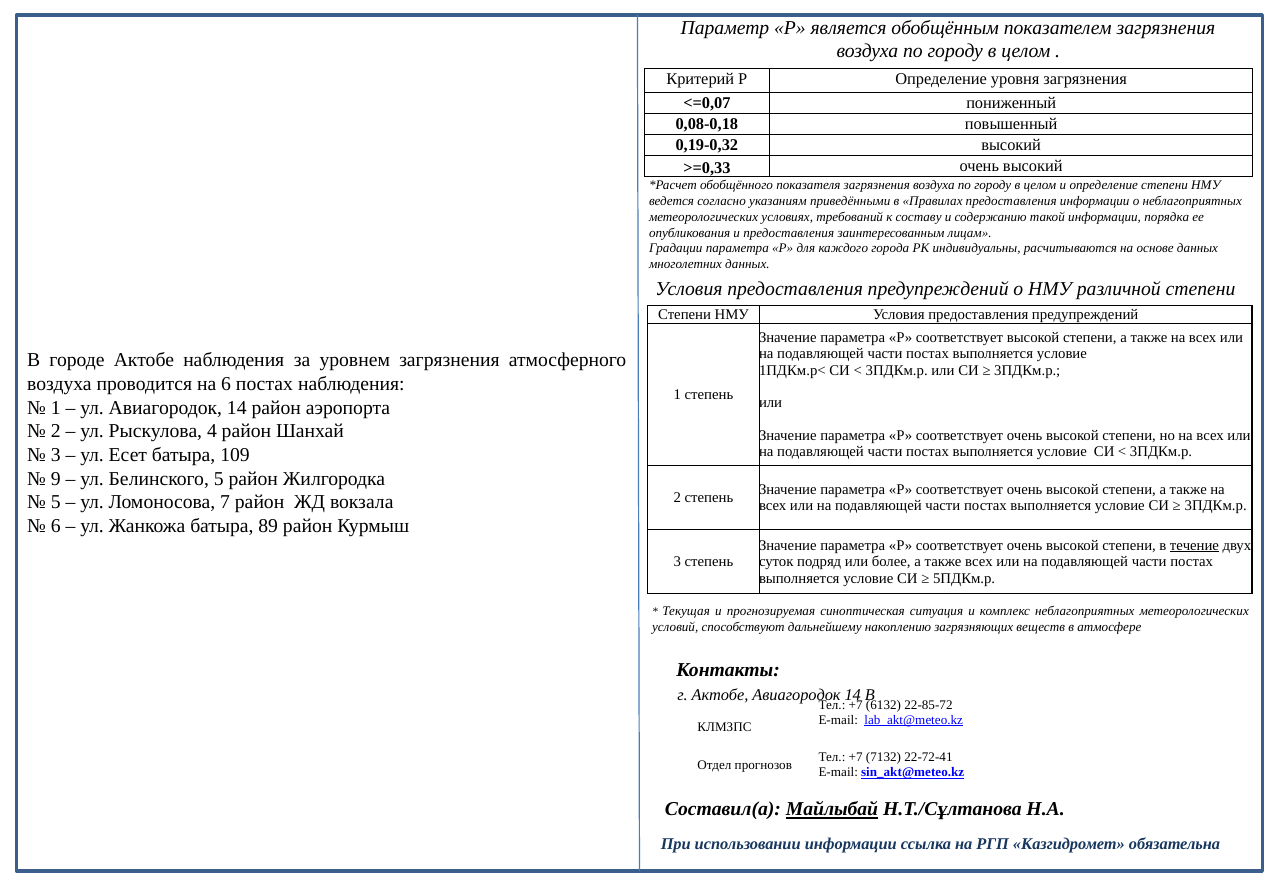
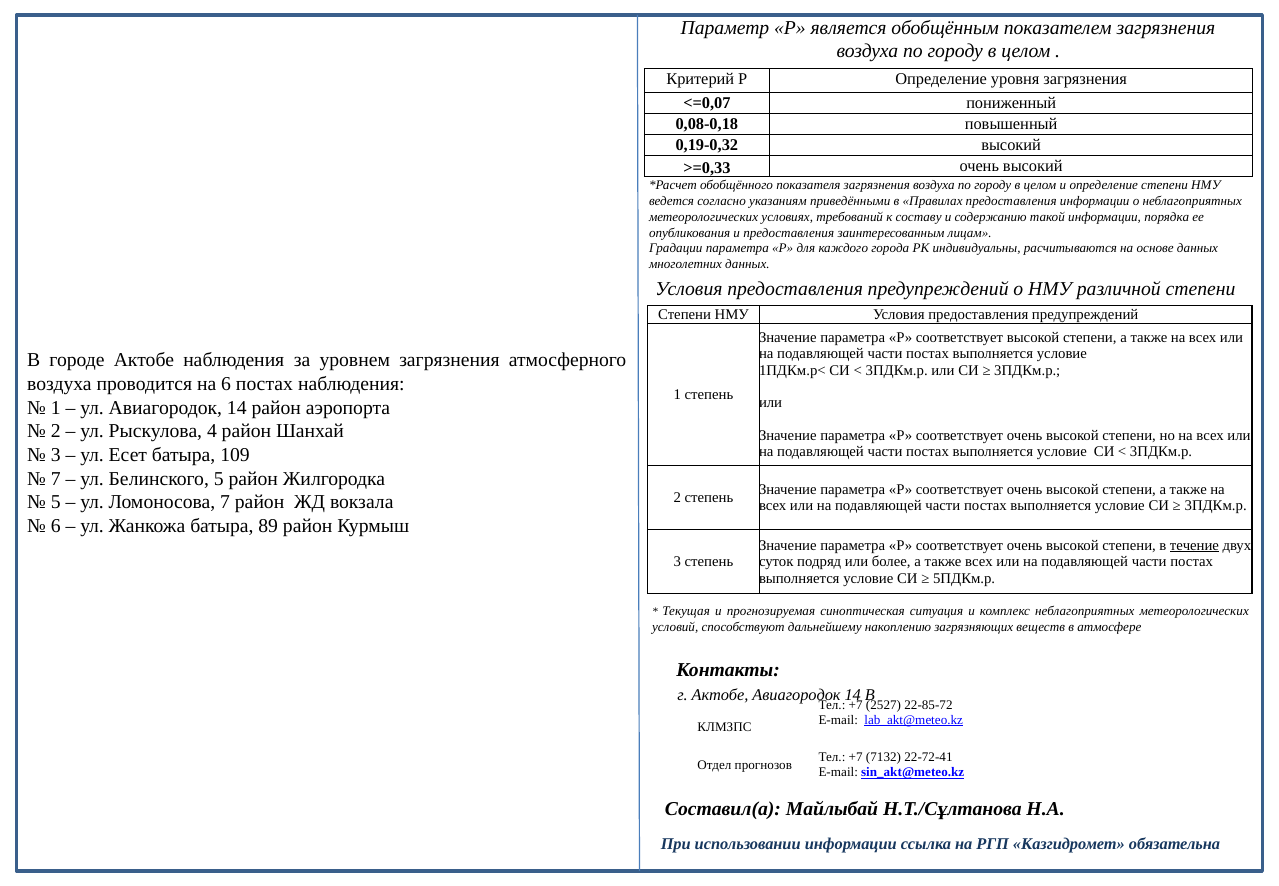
9 at (56, 478): 9 -> 7
6132: 6132 -> 2527
Майлыбай underline: present -> none
